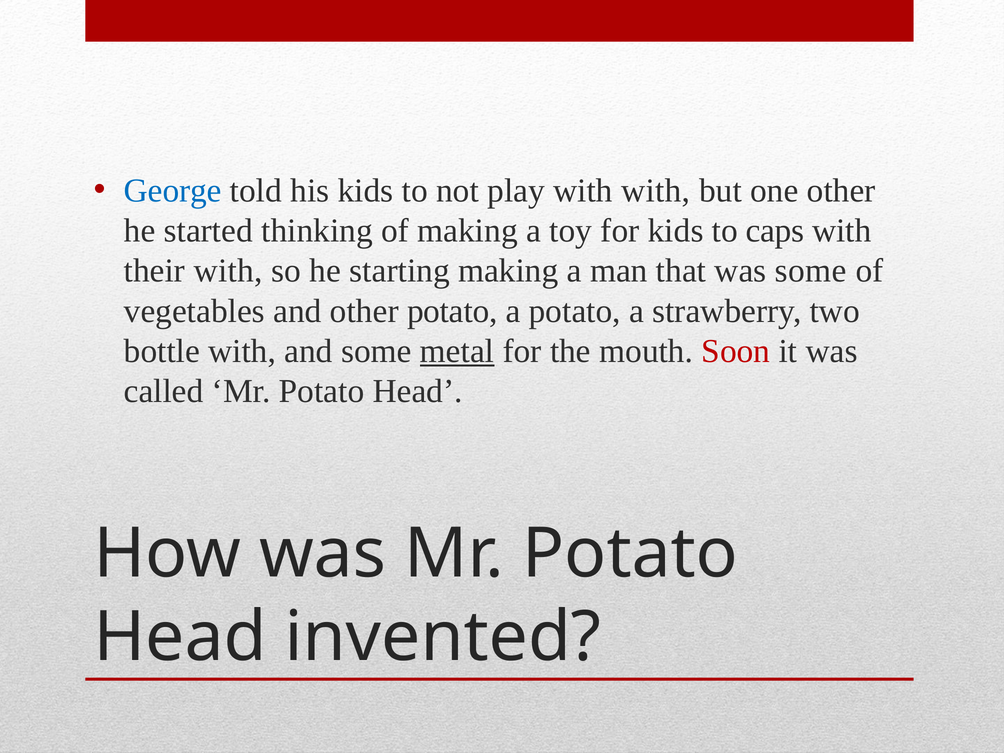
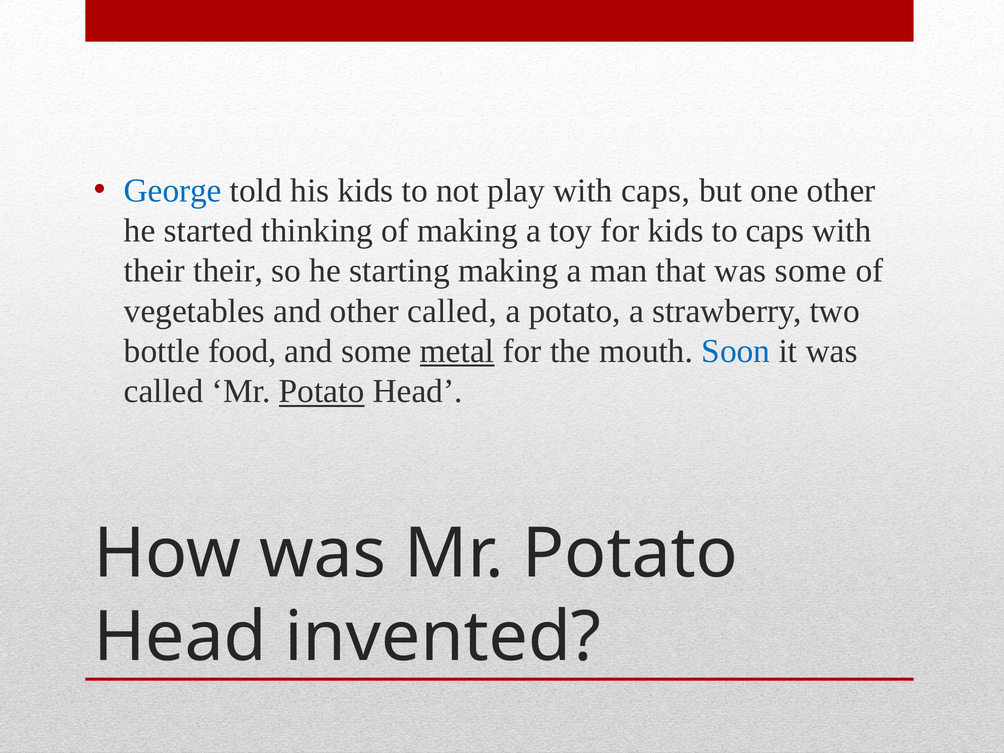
with with: with -> caps
their with: with -> their
other potato: potato -> called
bottle with: with -> food
Soon colour: red -> blue
Potato at (322, 391) underline: none -> present
